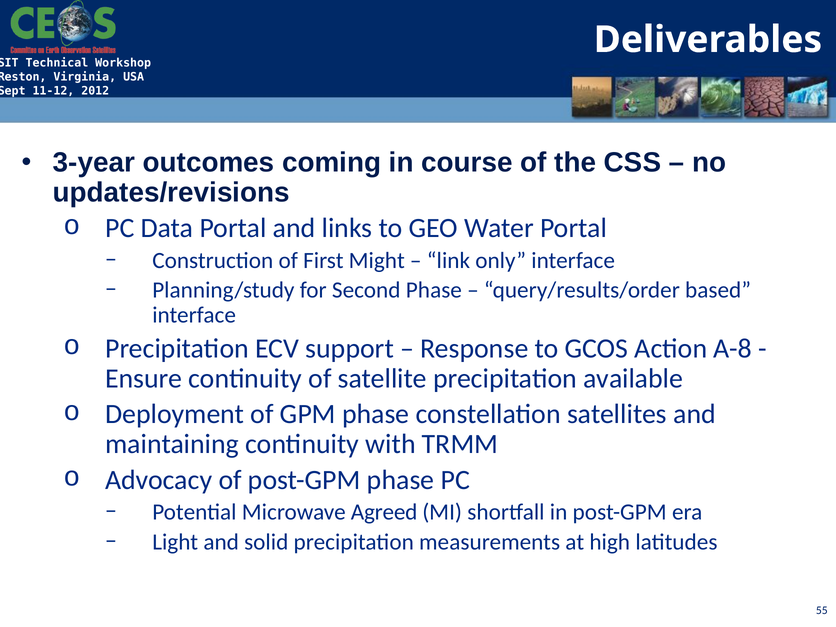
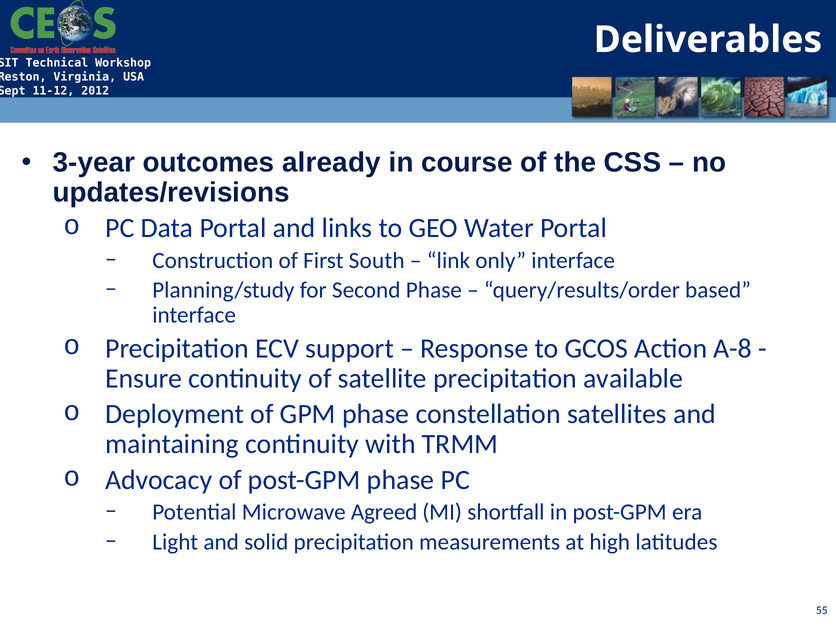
coming: coming -> already
Might: Might -> South
